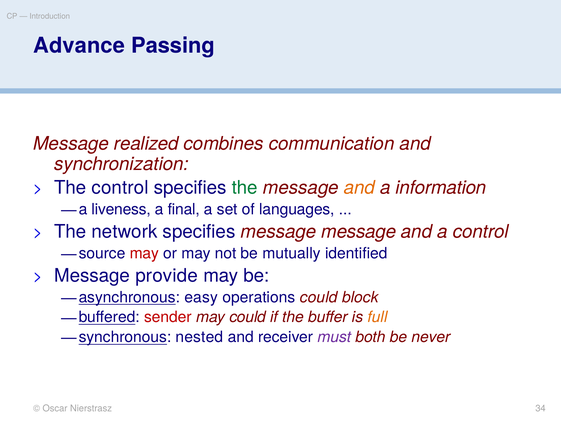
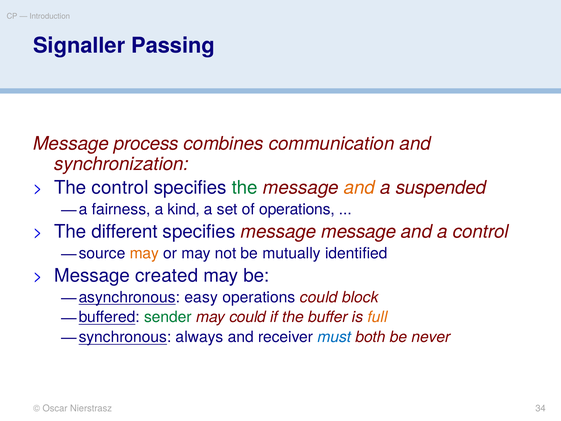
Advance: Advance -> Signaller
realized: realized -> process
information: information -> suspended
liveness: liveness -> fairness
final: final -> kind
of languages: languages -> operations
network: network -> different
may at (144, 253) colour: red -> orange
provide: provide -> created
sender colour: red -> green
nested: nested -> always
must colour: purple -> blue
